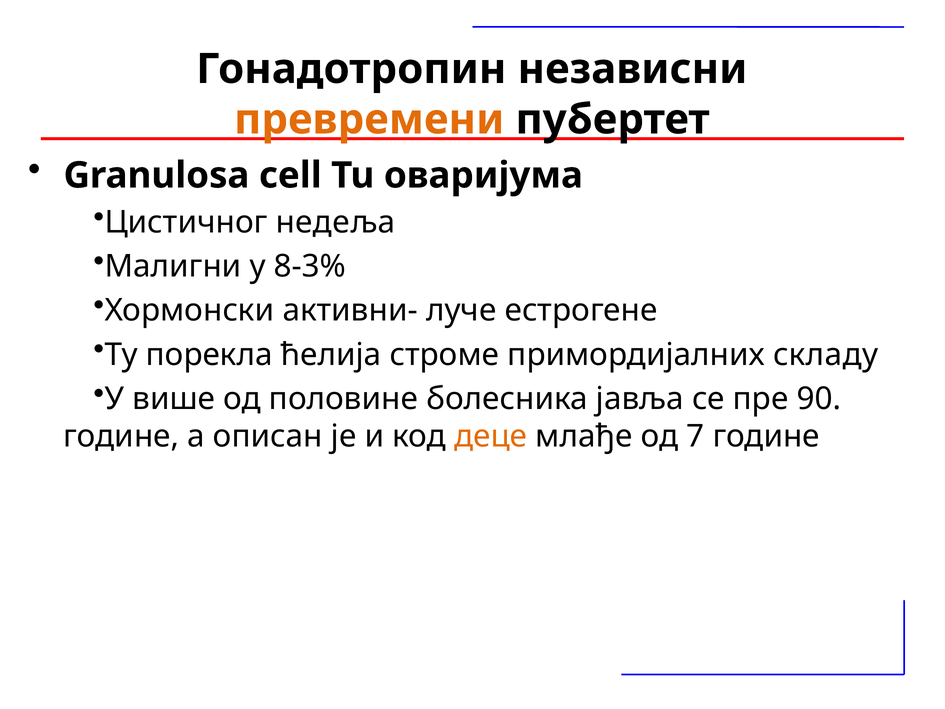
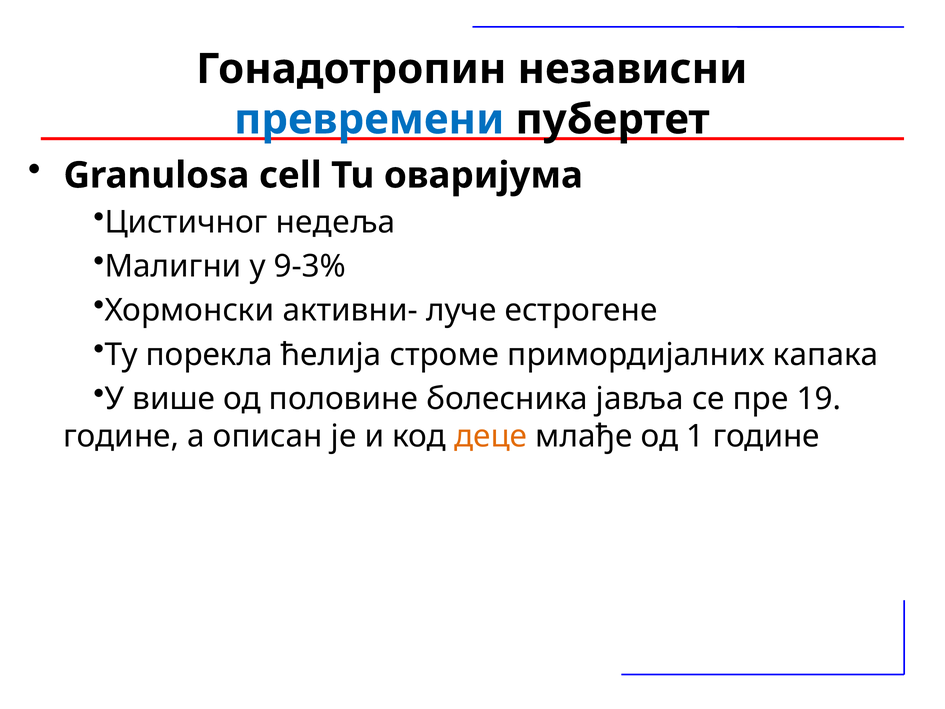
превремени colour: orange -> blue
8-3%: 8-3% -> 9-3%
складу: складу -> капака
90: 90 -> 19
7: 7 -> 1
